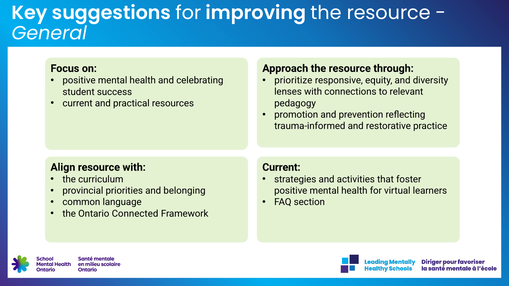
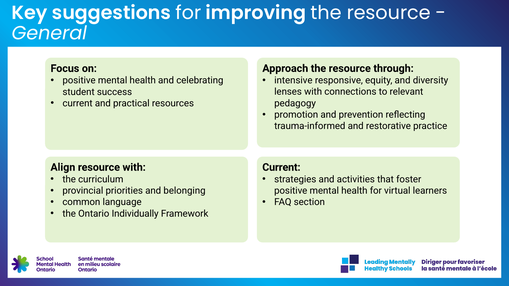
prioritize: prioritize -> intensive
Connected: Connected -> Individually
